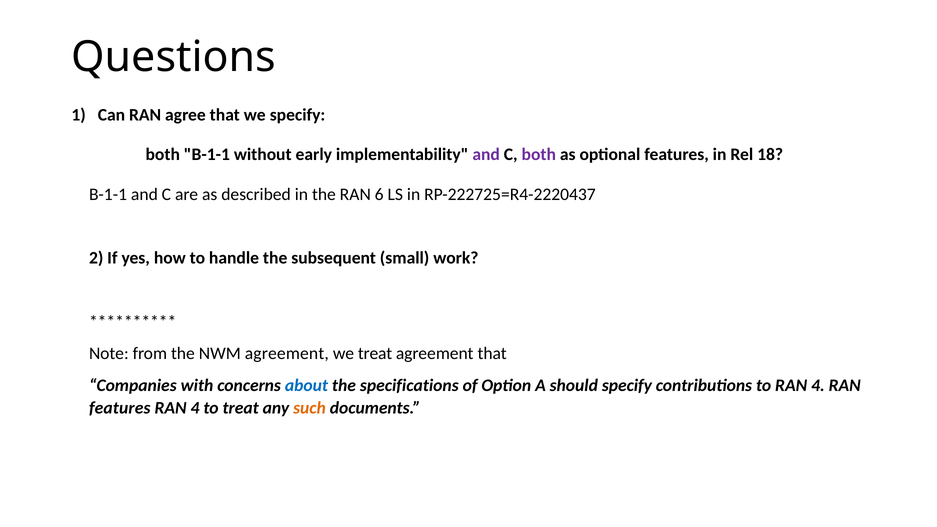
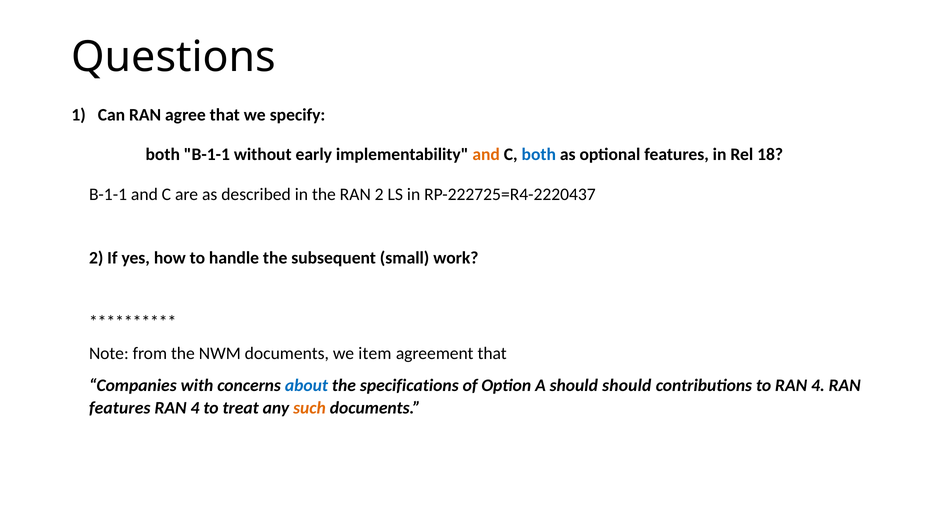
and at (486, 155) colour: purple -> orange
both at (539, 155) colour: purple -> blue
RAN 6: 6 -> 2
NWM agreement: agreement -> documents
we treat: treat -> item
should specify: specify -> should
